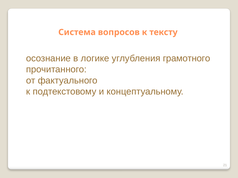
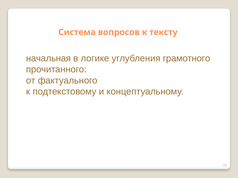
осознание: осознание -> начальная
